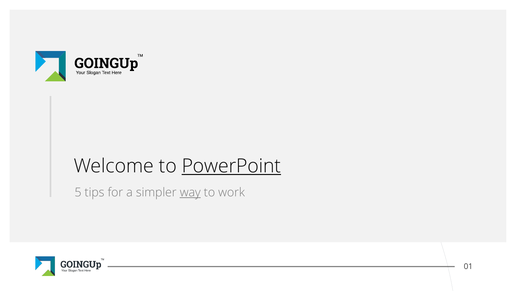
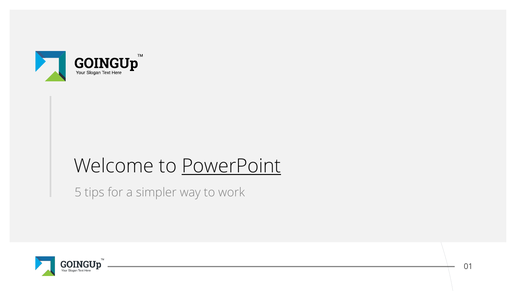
way underline: present -> none
